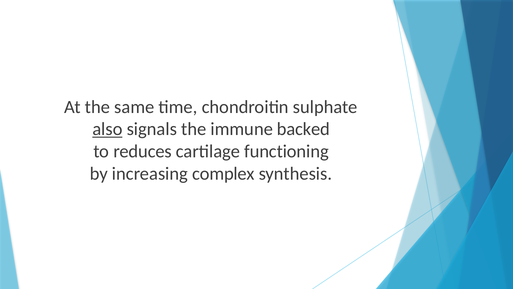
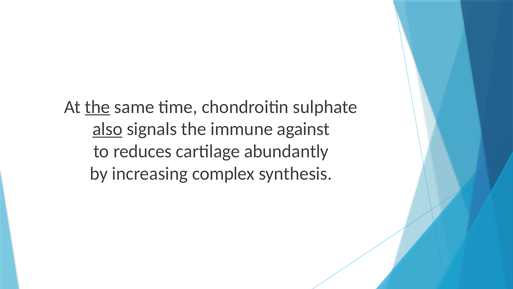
the at (97, 107) underline: none -> present
backed: backed -> against
functioning: functioning -> abundantly
